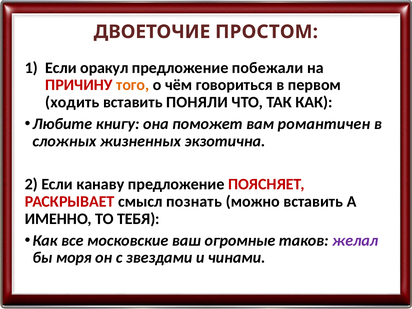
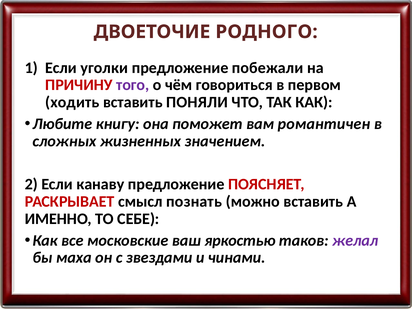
ПРОСТОМ: ПРОСТОМ -> РОДНОГО
оракул: оракул -> уголки
того colour: orange -> purple
экзотична: экзотична -> значением
ТЕБЯ: ТЕБЯ -> СЕБЕ
огромные: огромные -> яркостью
моря: моря -> маха
